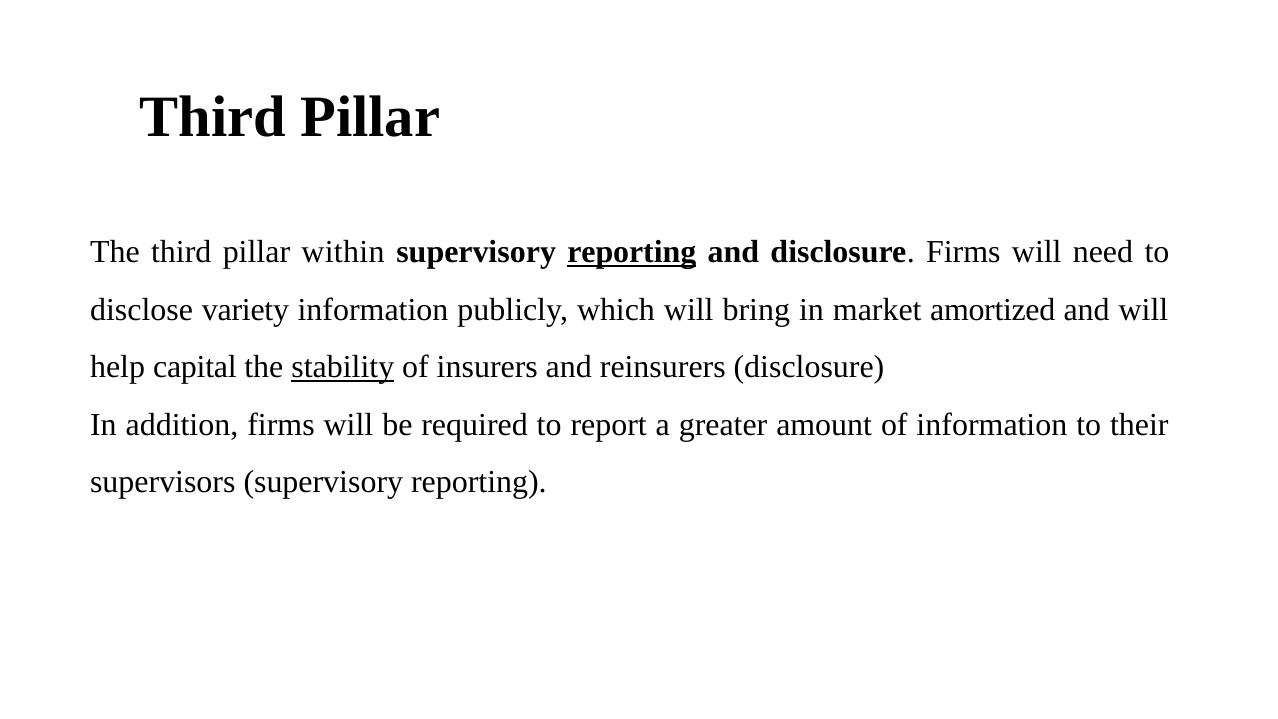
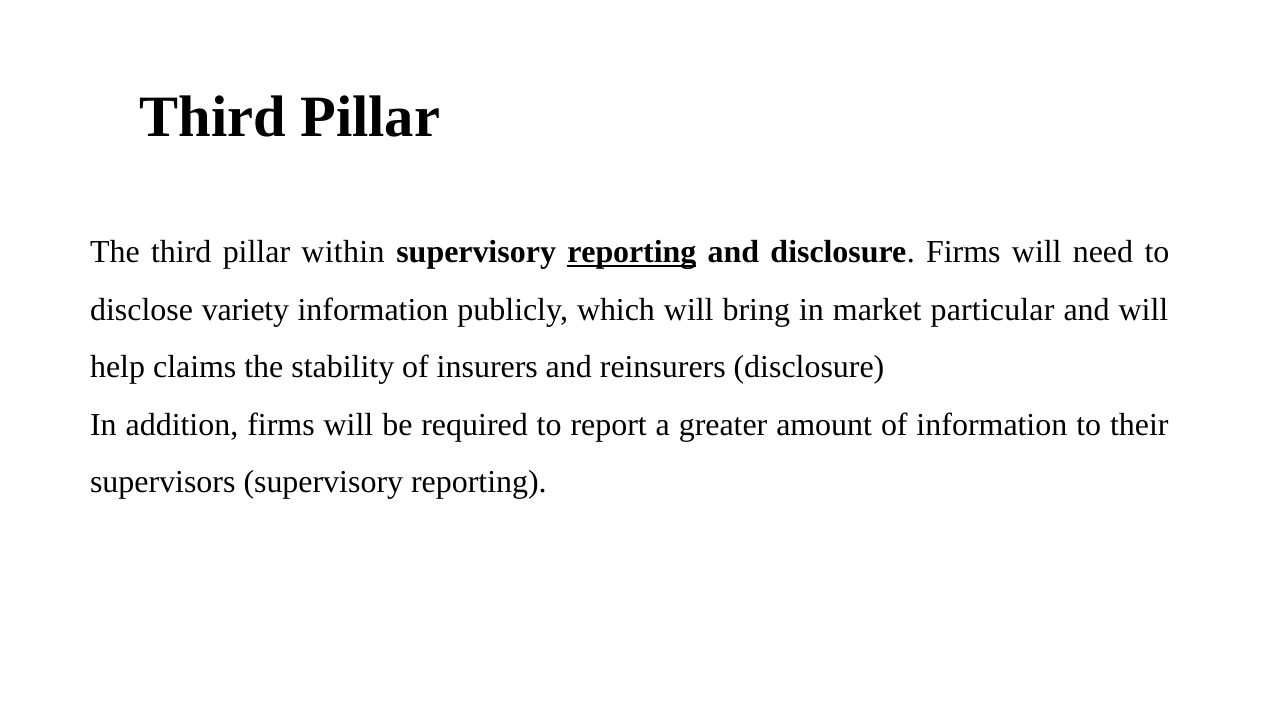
amortized: amortized -> particular
capital: capital -> claims
stability underline: present -> none
